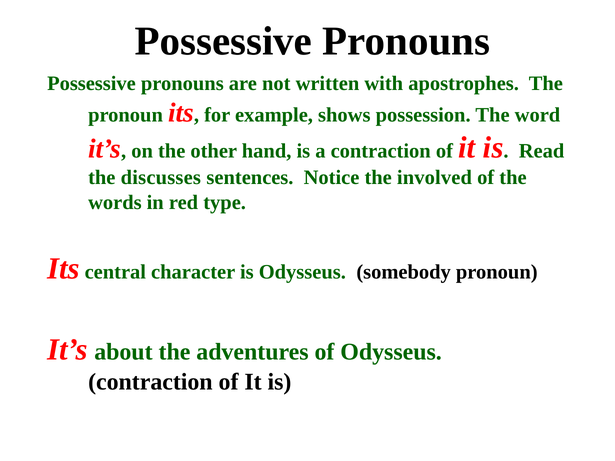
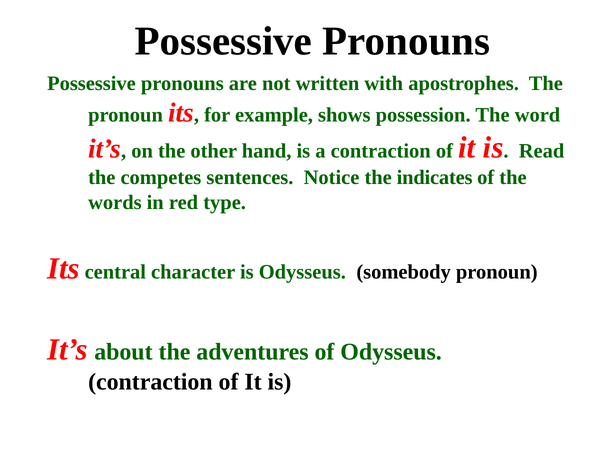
discusses: discusses -> competes
involved: involved -> indicates
